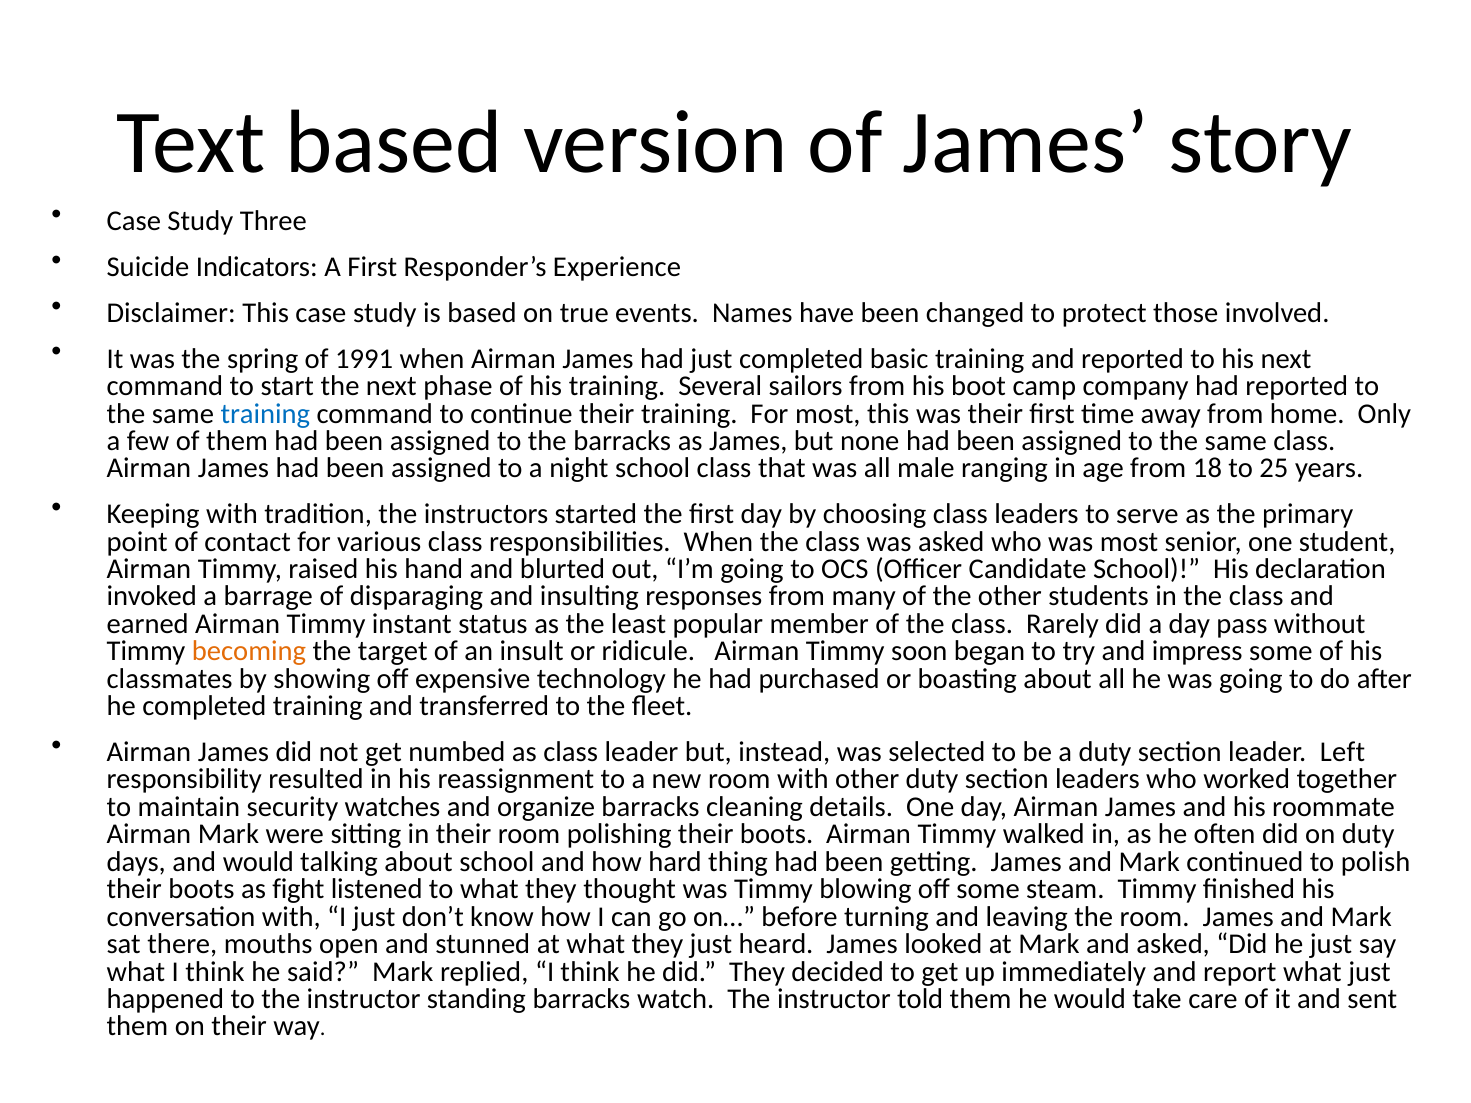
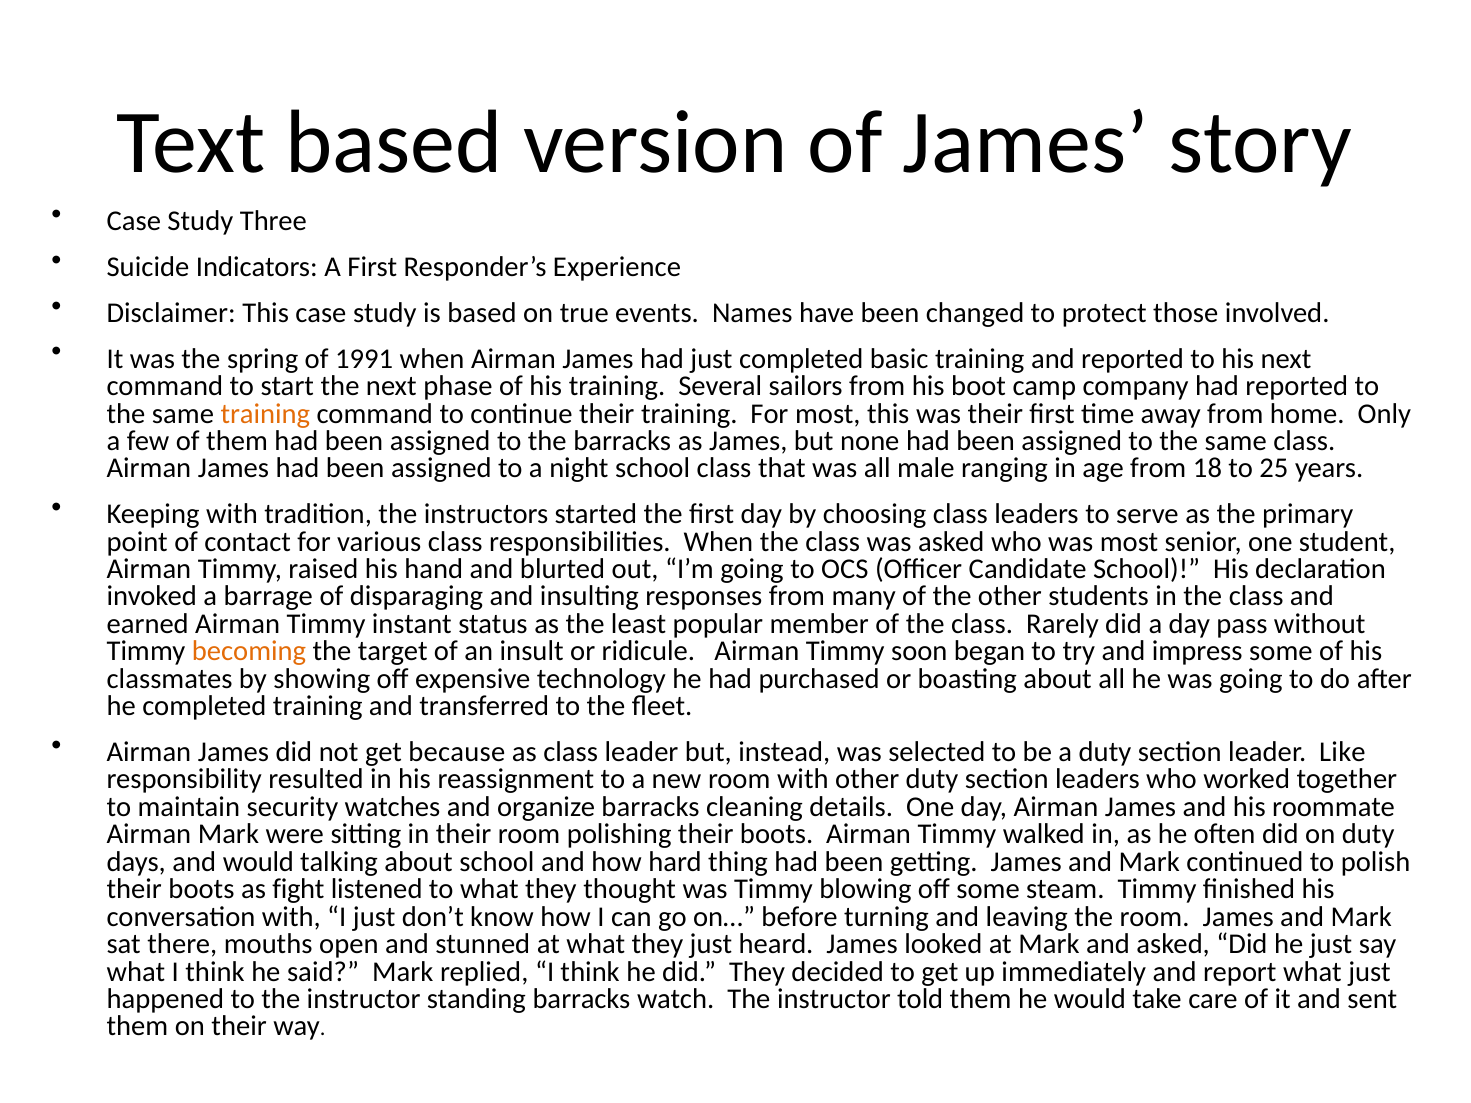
training at (265, 414) colour: blue -> orange
numbed: numbed -> because
Left: Left -> Like
